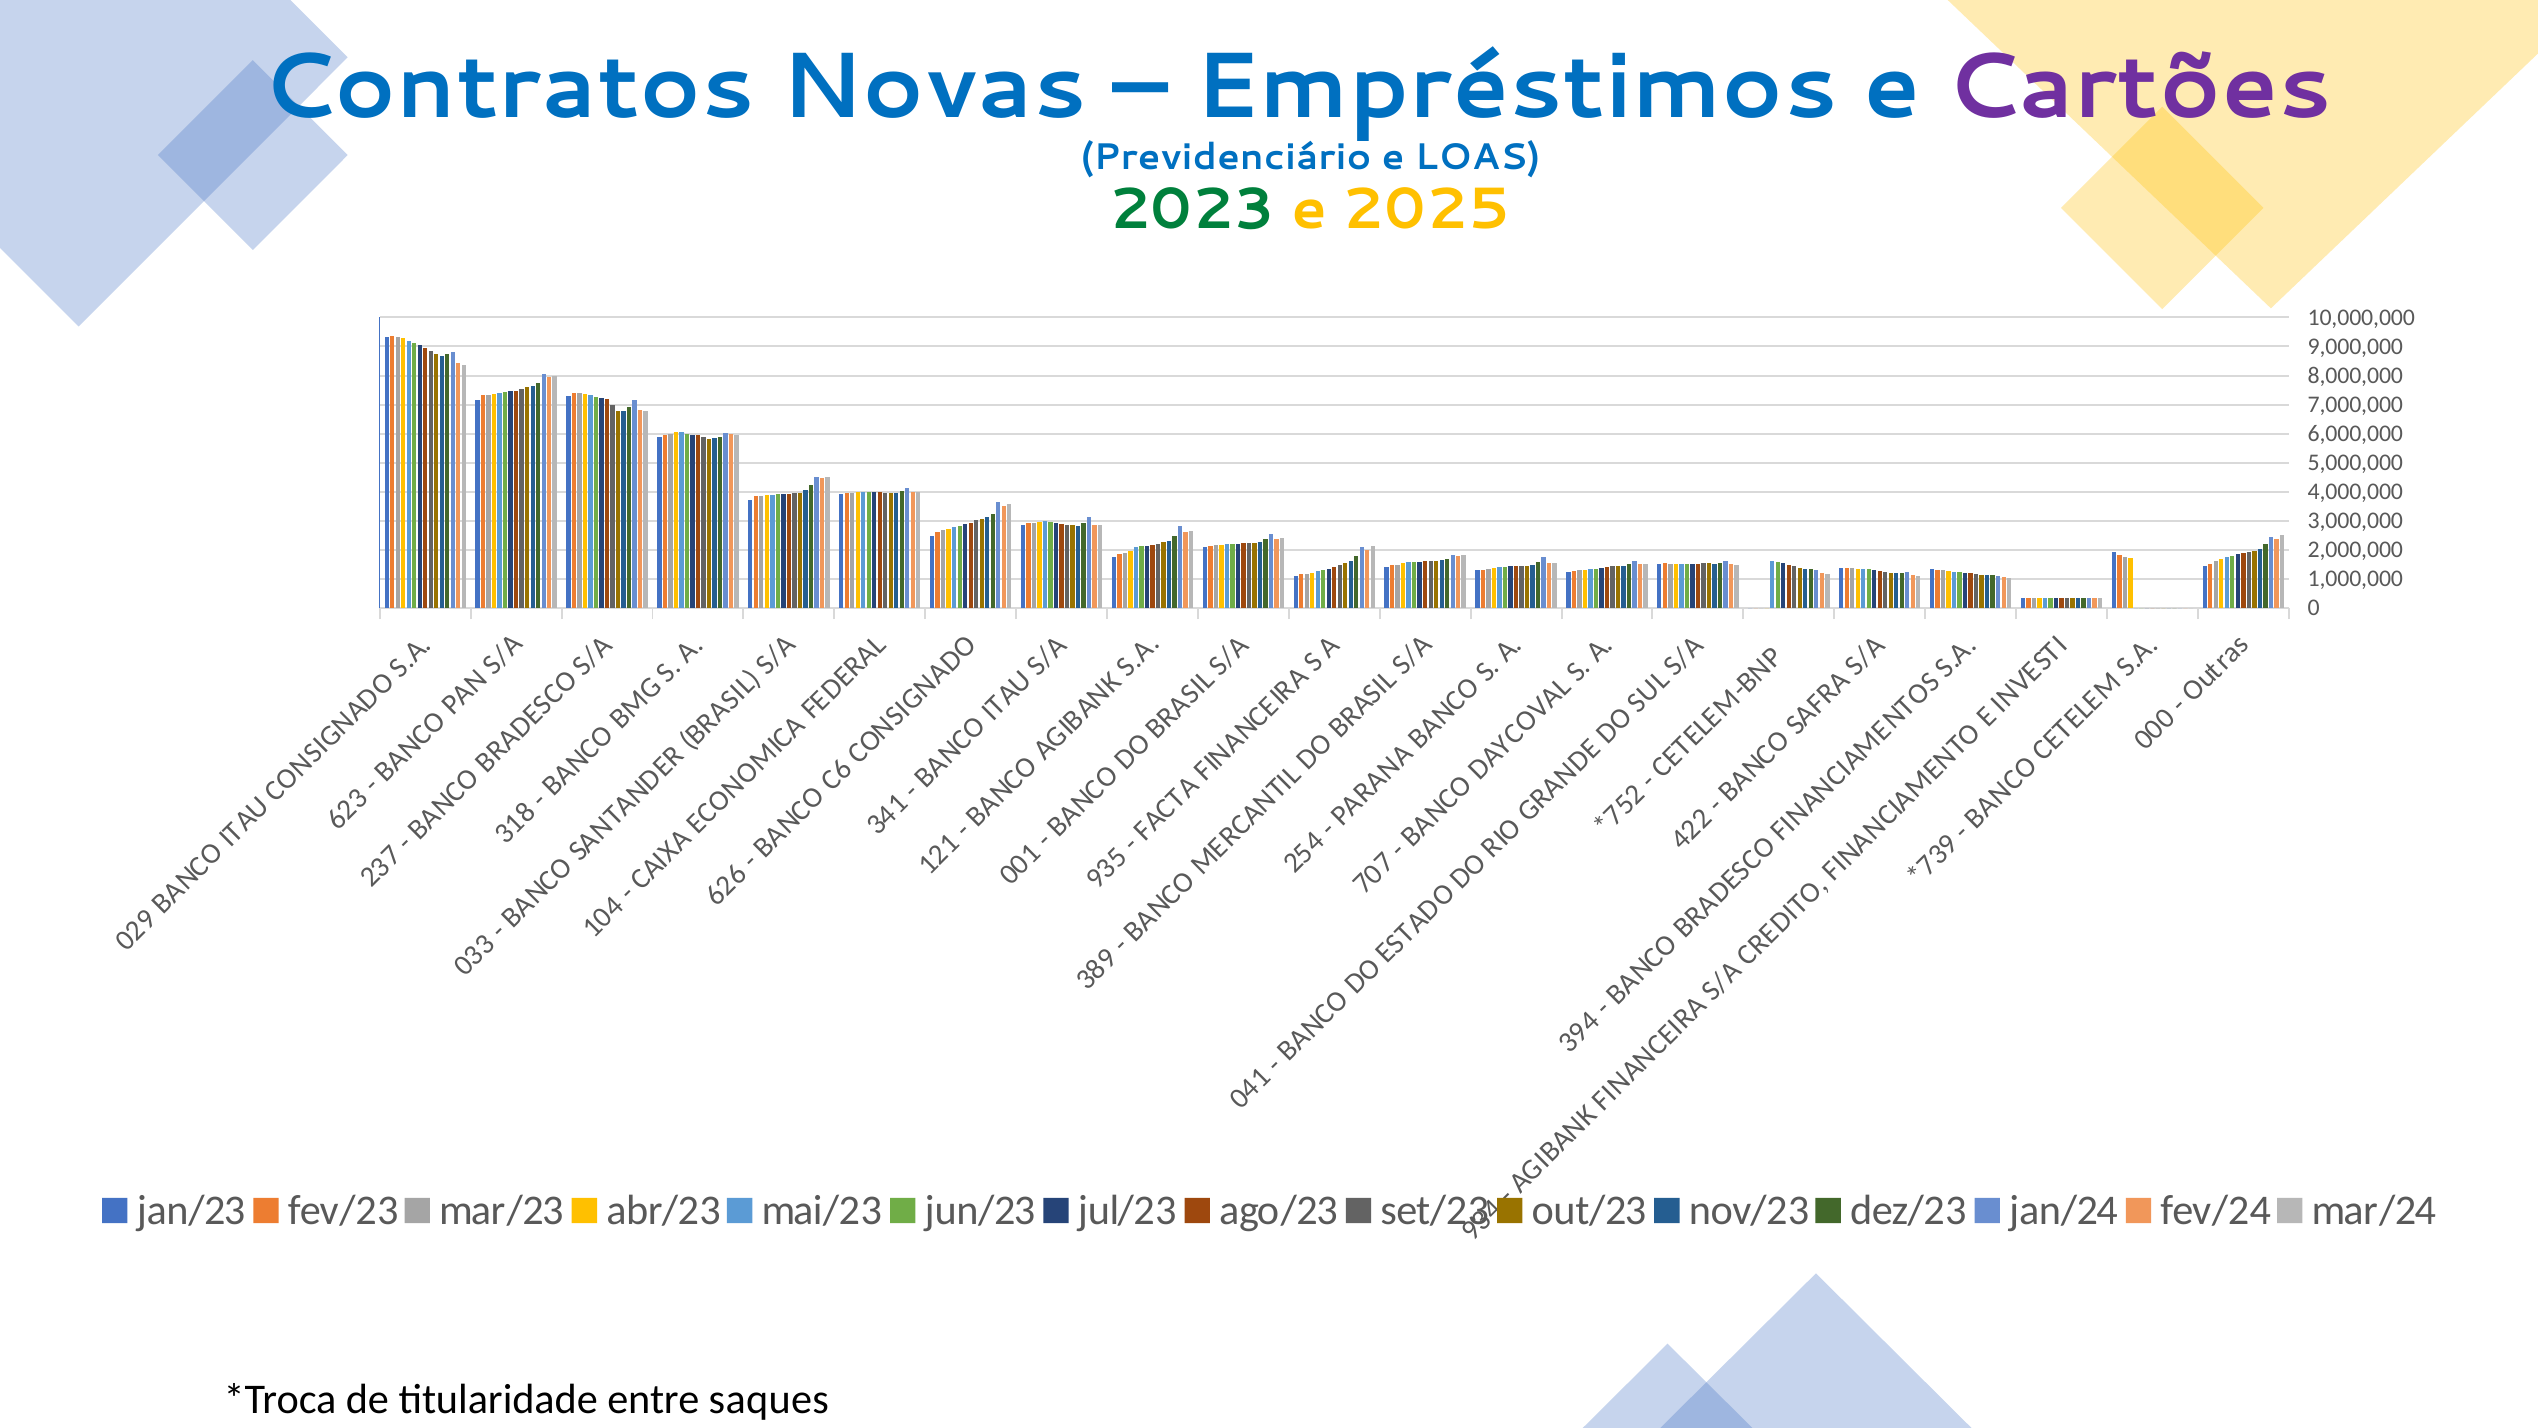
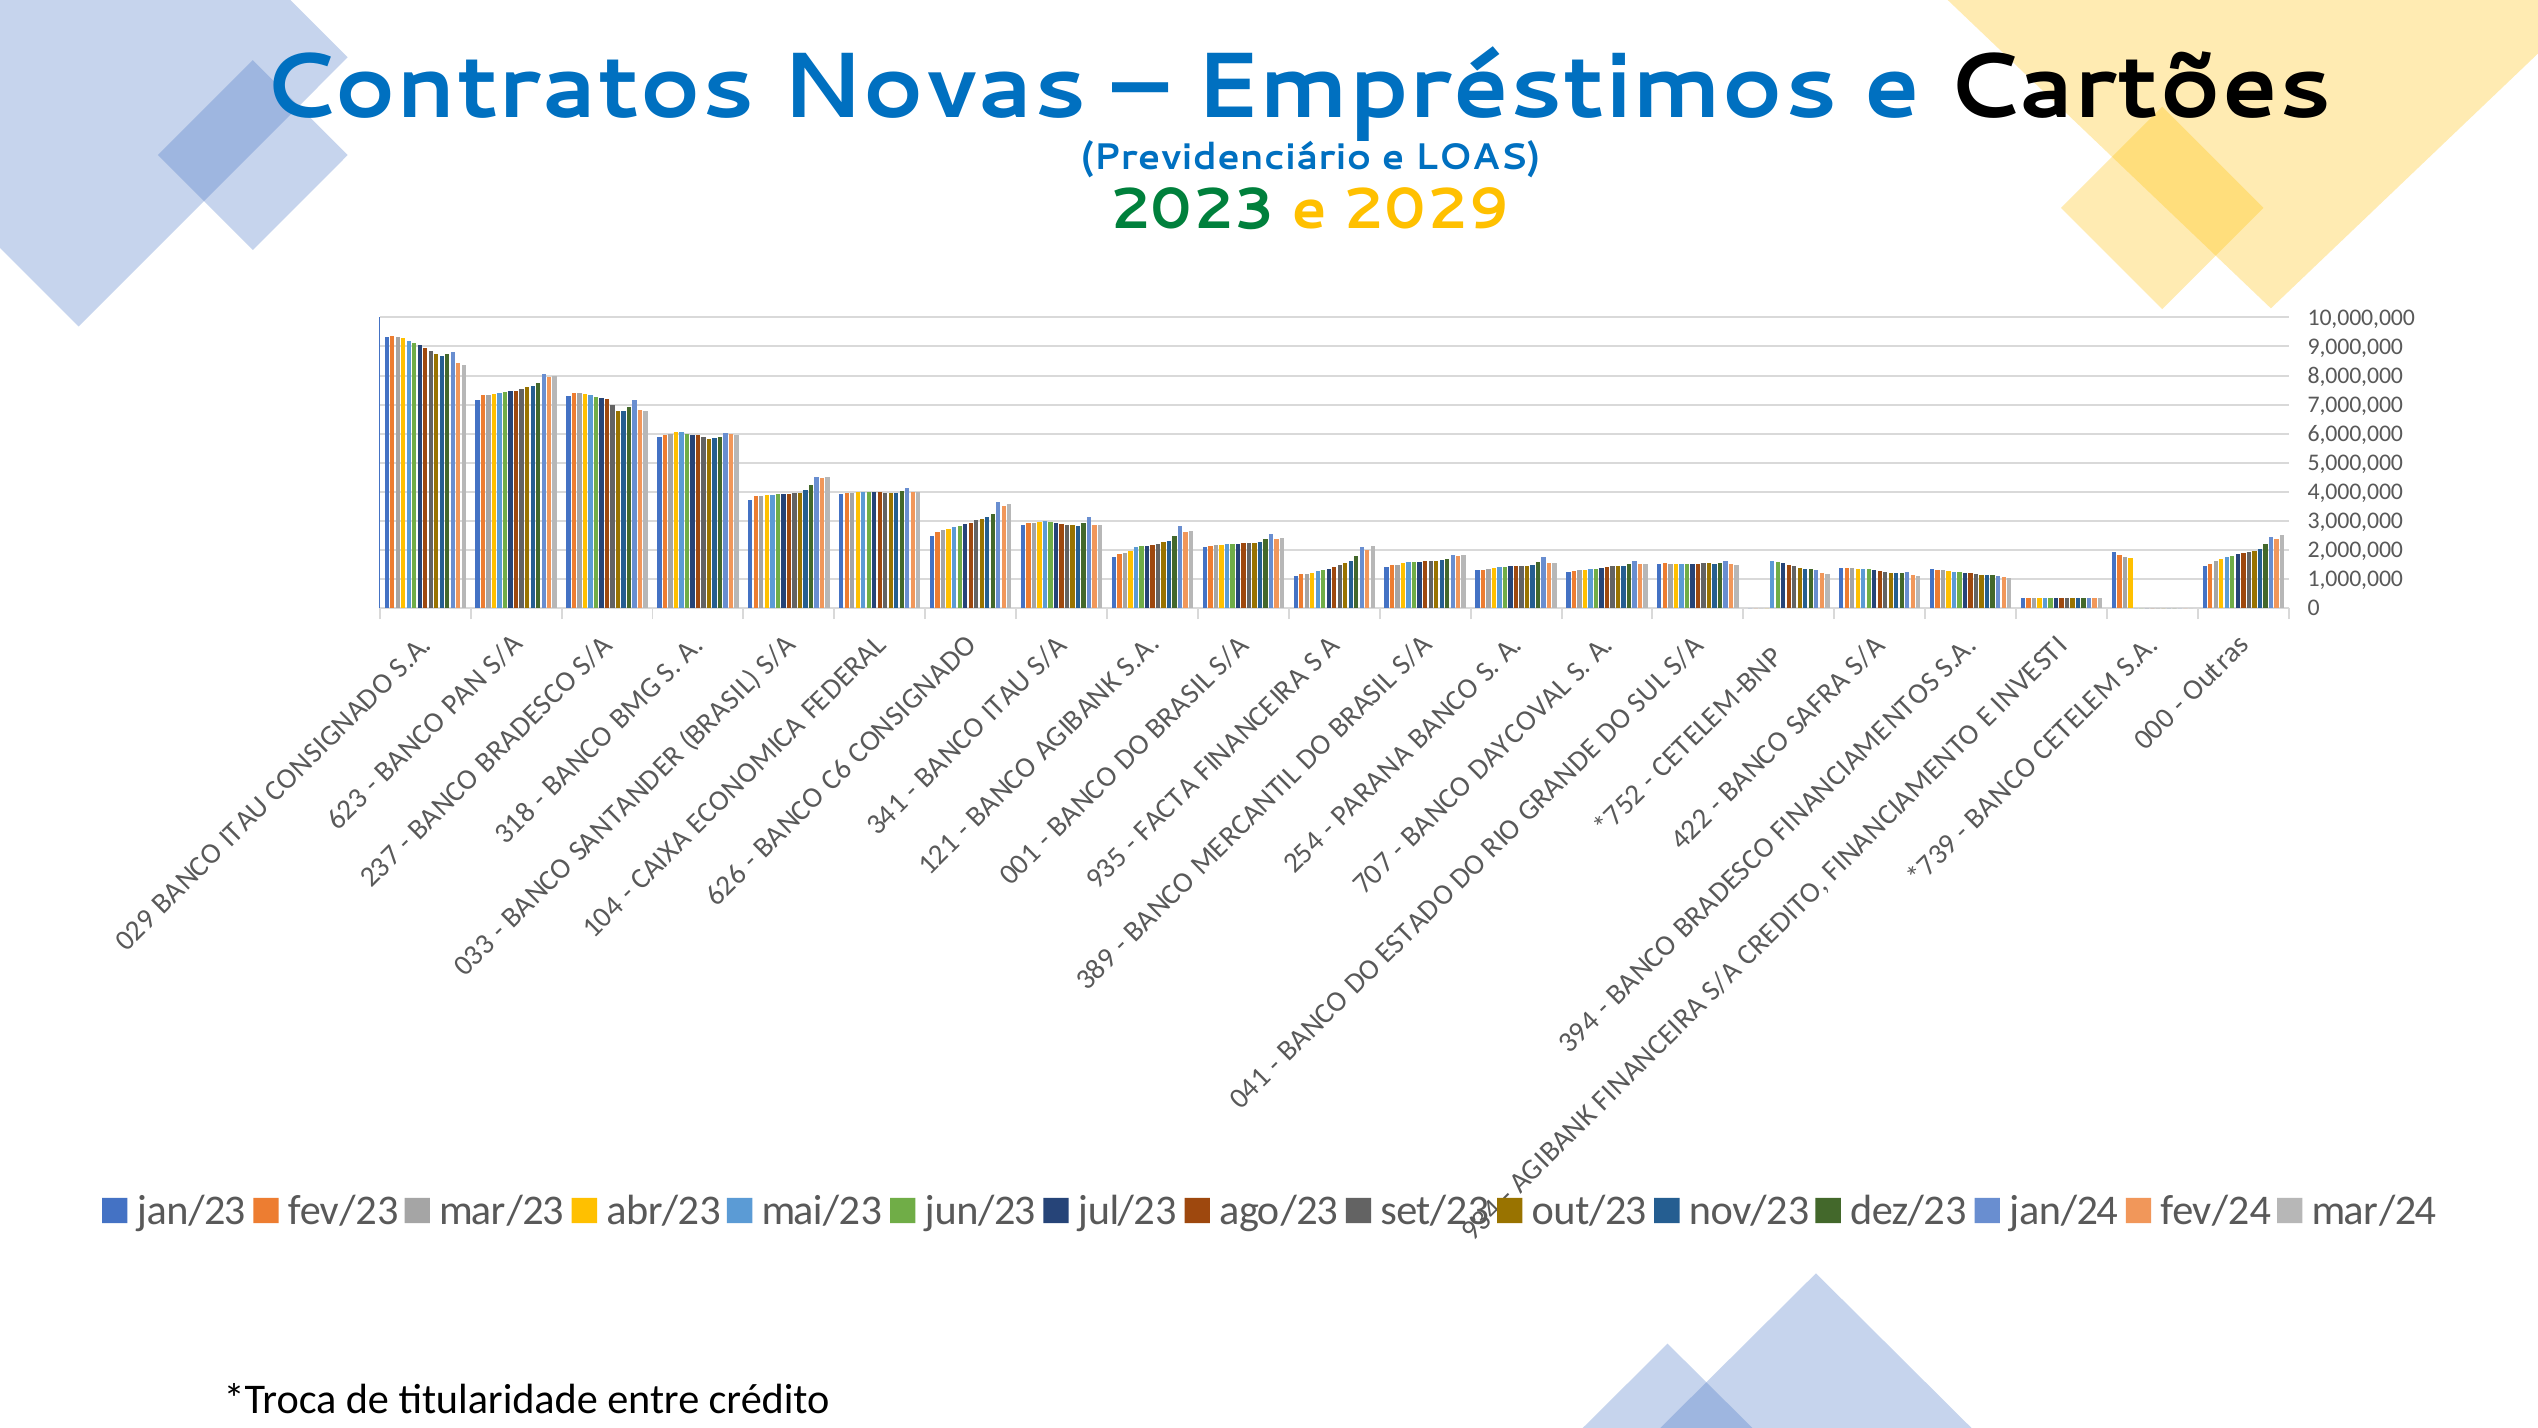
Cartões colour: purple -> black
2025: 2025 -> 2029
saques: saques -> crédito
